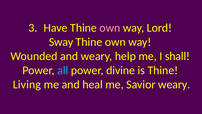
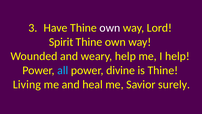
own at (110, 28) colour: pink -> white
Sway: Sway -> Spirit
I shall: shall -> help
Savior weary: weary -> surely
